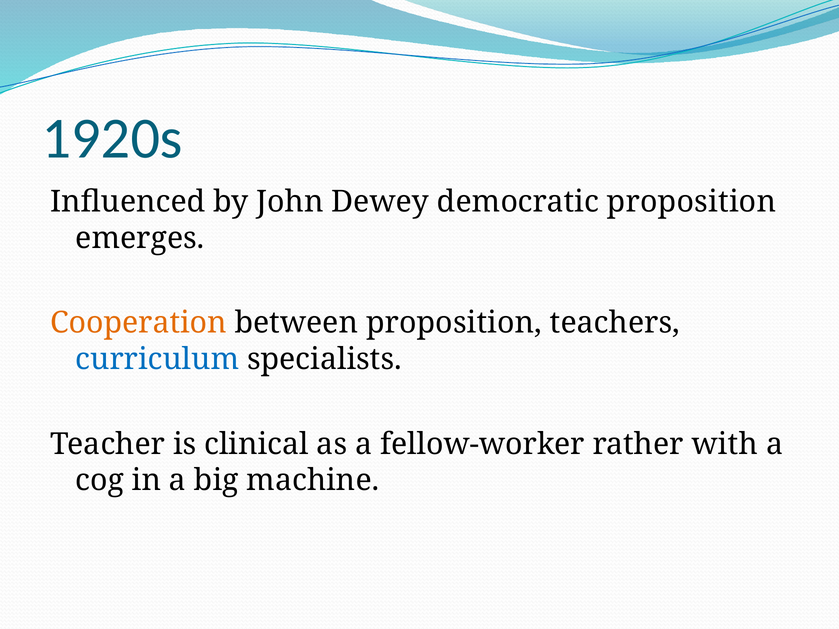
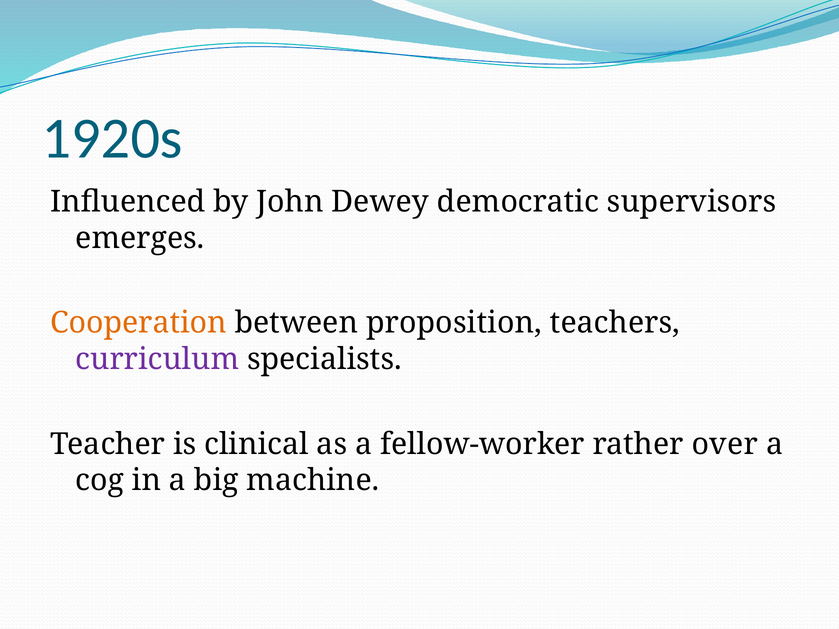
democratic proposition: proposition -> supervisors
curriculum colour: blue -> purple
with: with -> over
